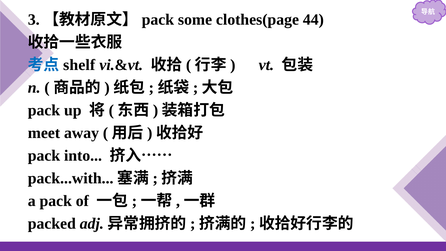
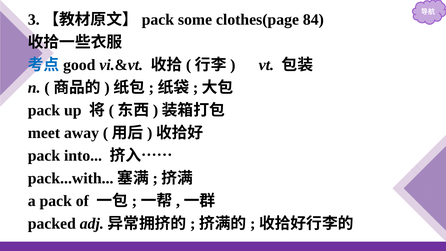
44: 44 -> 84
shelf: shelf -> good
